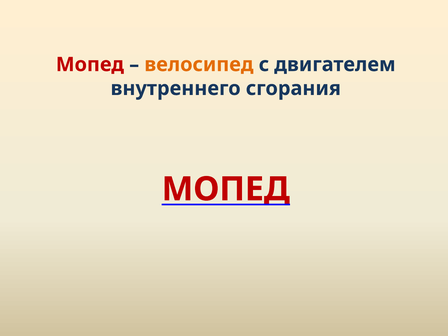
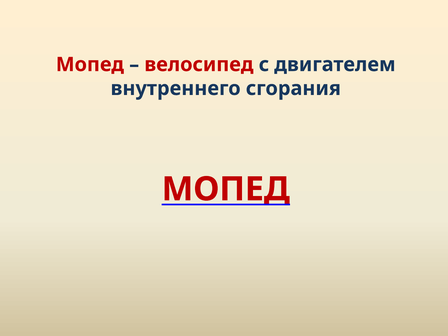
велосипед colour: orange -> red
